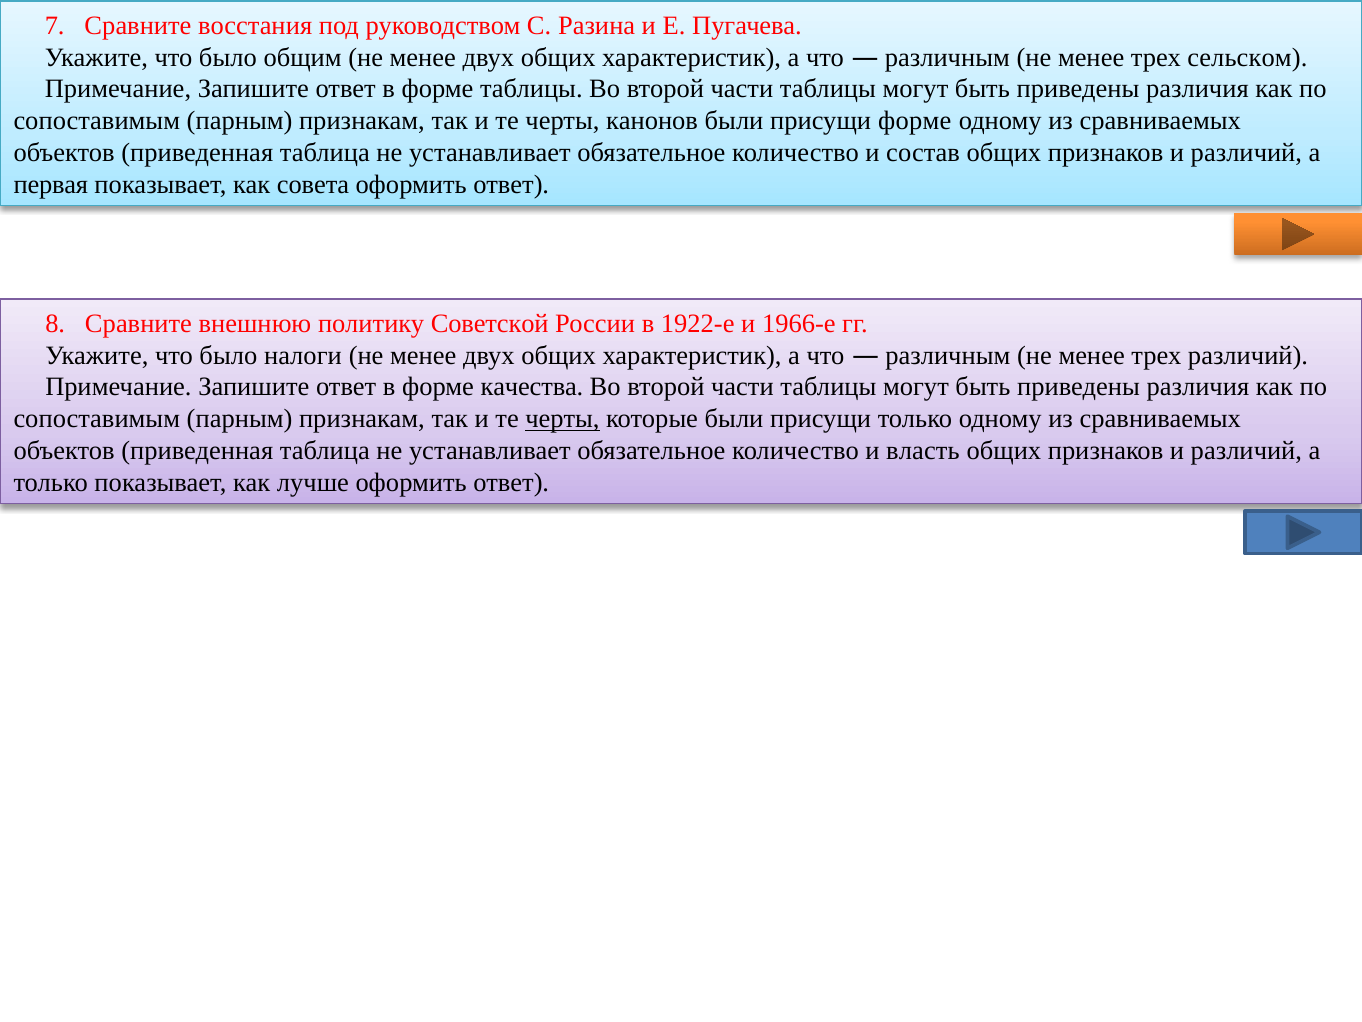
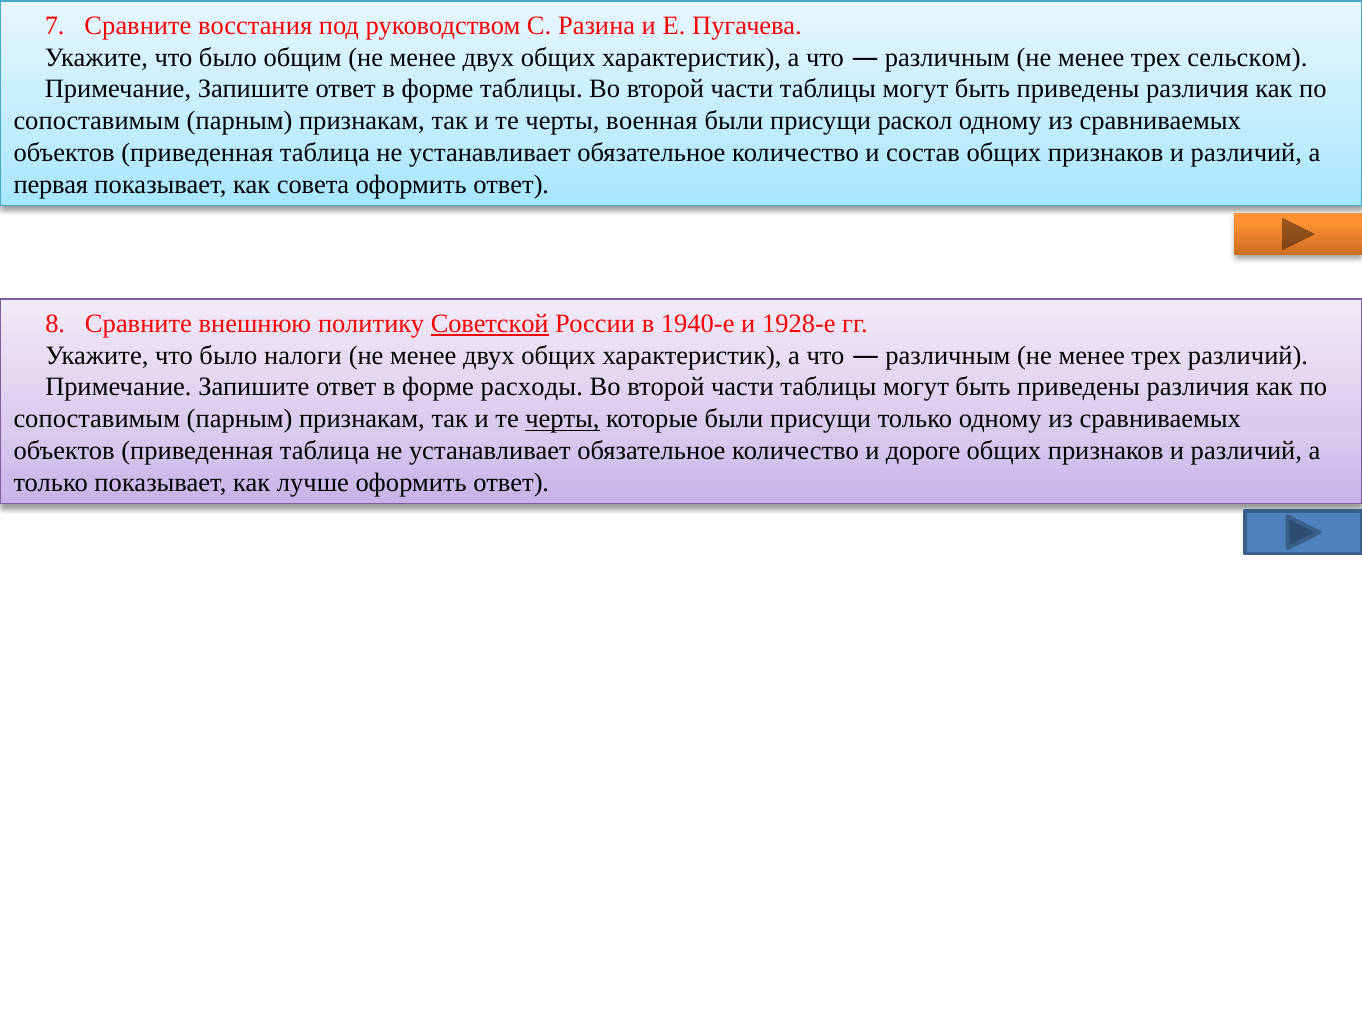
канонов: канонов -> военная
присущи форме: форме -> раскол
Советской underline: none -> present
1922-е: 1922-е -> 1940-е
1966-е: 1966-е -> 1928-е
качества: качества -> расходы
власть: власть -> дороге
